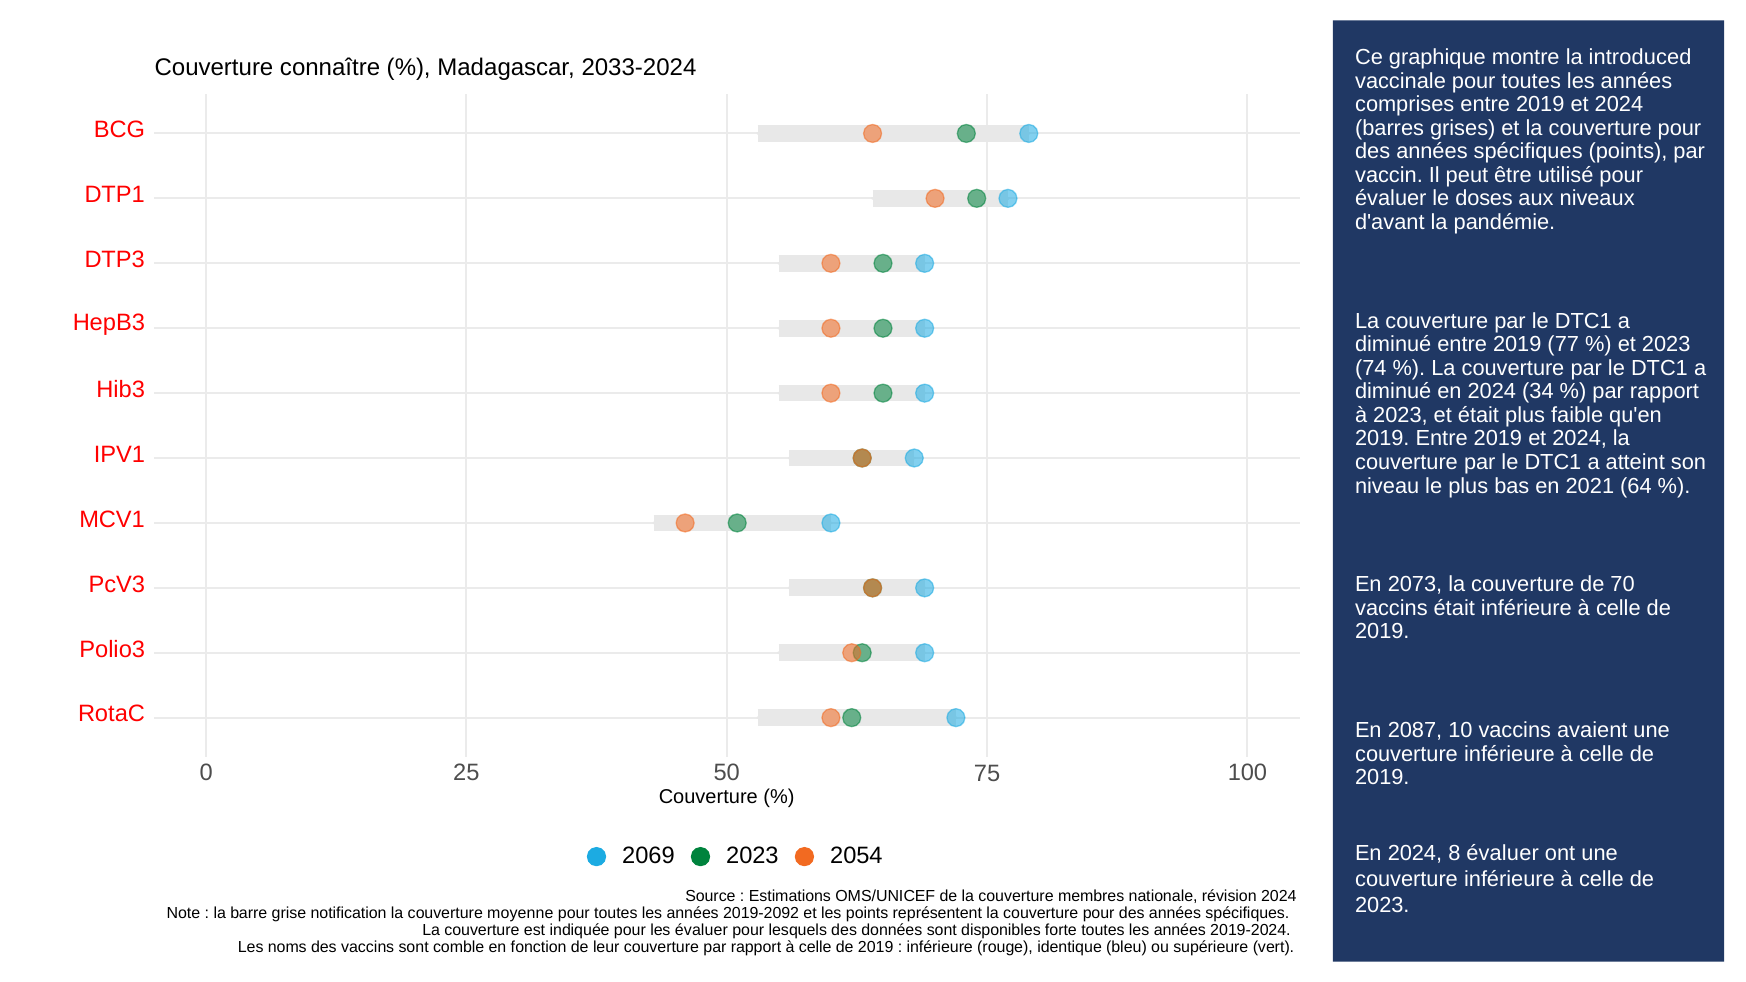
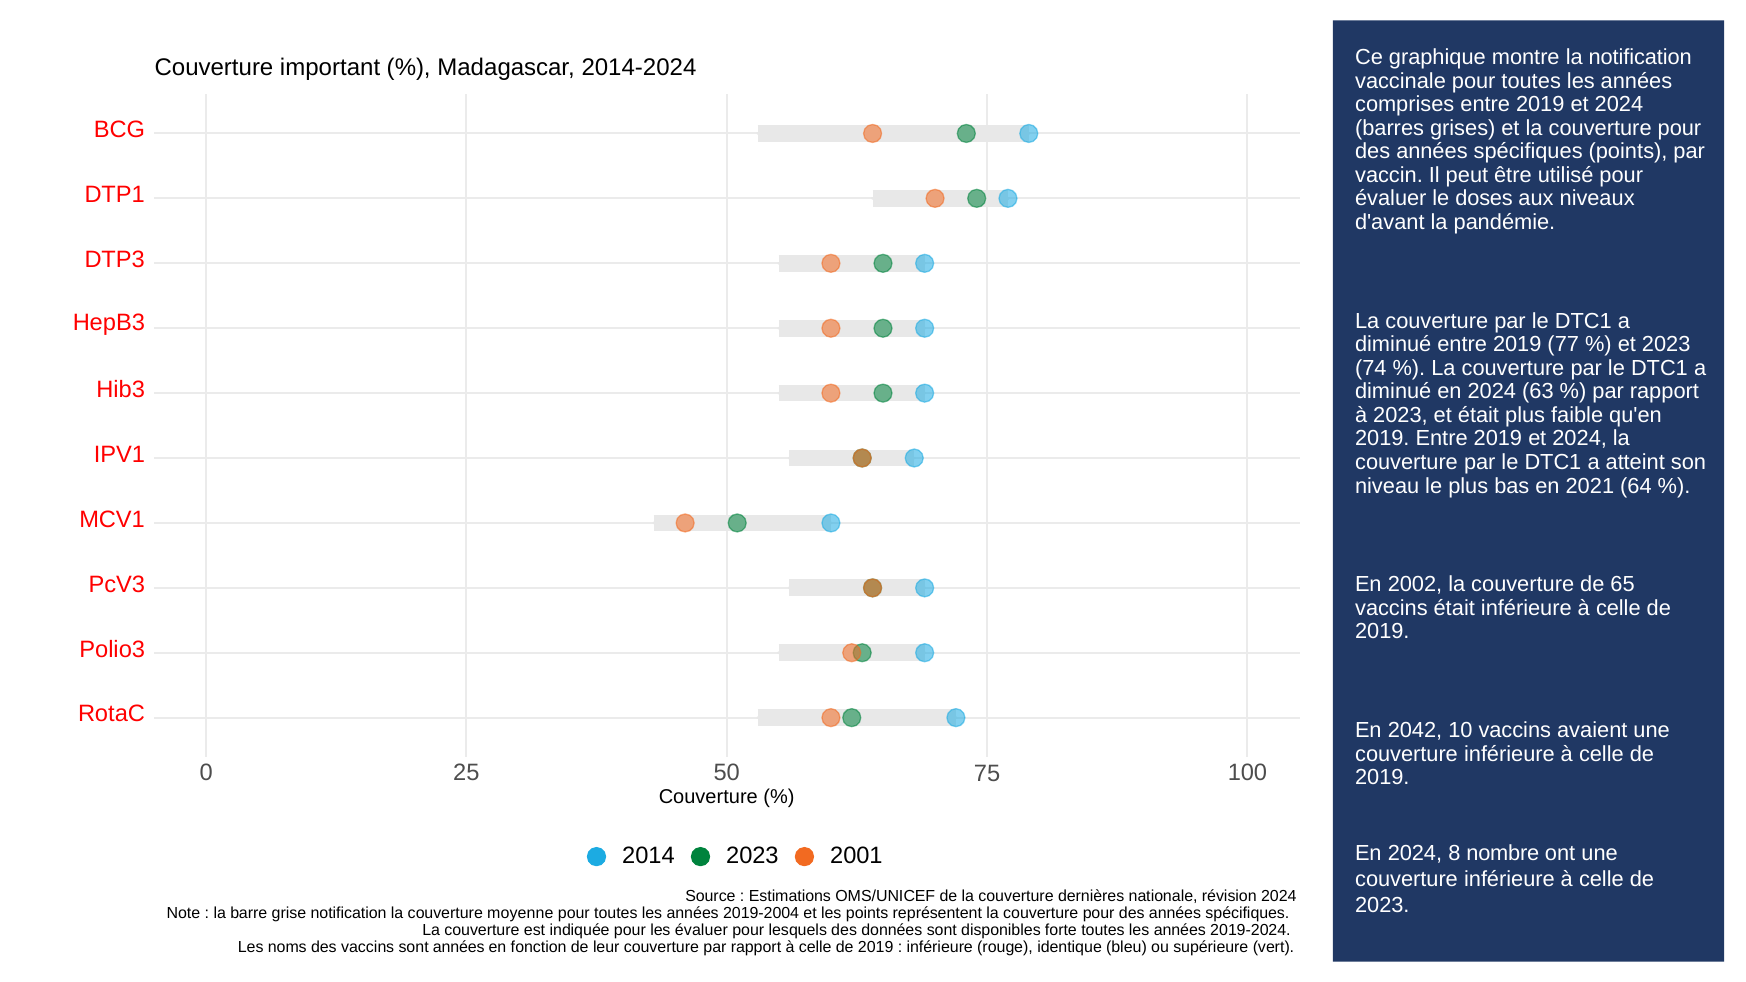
la introduced: introduced -> notification
connaître: connaître -> important
2033-2024: 2033-2024 -> 2014-2024
34: 34 -> 63
2073: 2073 -> 2002
70: 70 -> 65
2087: 2087 -> 2042
8 évaluer: évaluer -> nombre
2069: 2069 -> 2014
2054: 2054 -> 2001
membres: membres -> dernières
2019-2092: 2019-2092 -> 2019-2004
sont comble: comble -> années
